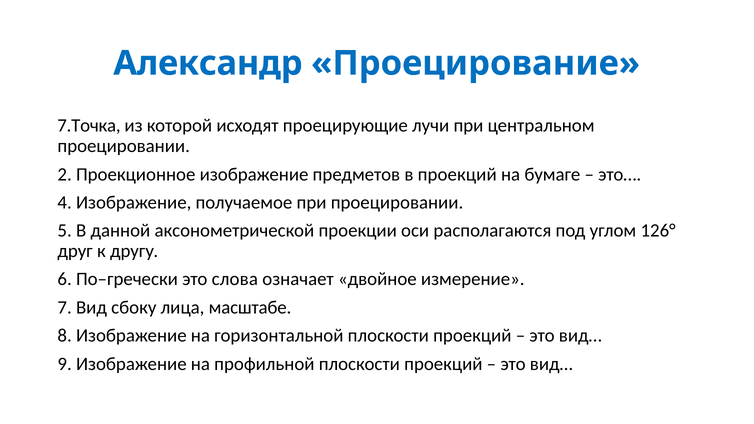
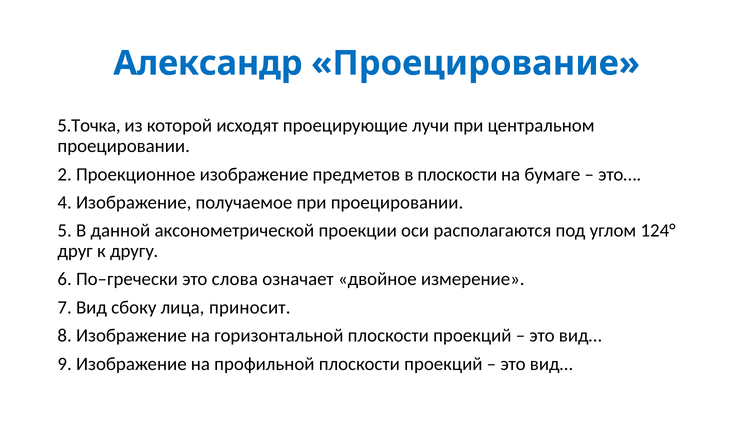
7.Точка: 7.Точка -> 5.Точка
в проекций: проекций -> плоскости
126°: 126° -> 124°
масштабе: масштабе -> приносит
